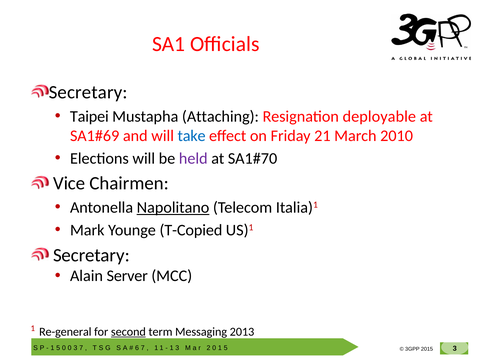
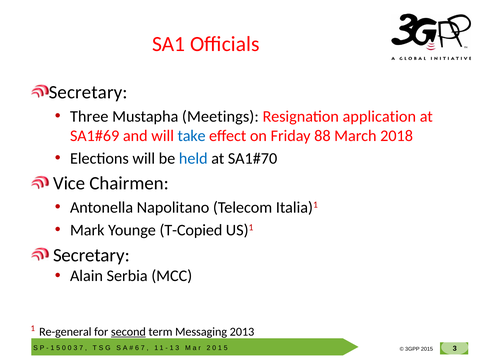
Taipei: Taipei -> Three
Attaching: Attaching -> Meetings
deployable: deployable -> application
21: 21 -> 88
2010: 2010 -> 2018
held colour: purple -> blue
Napolitano underline: present -> none
Server: Server -> Serbia
